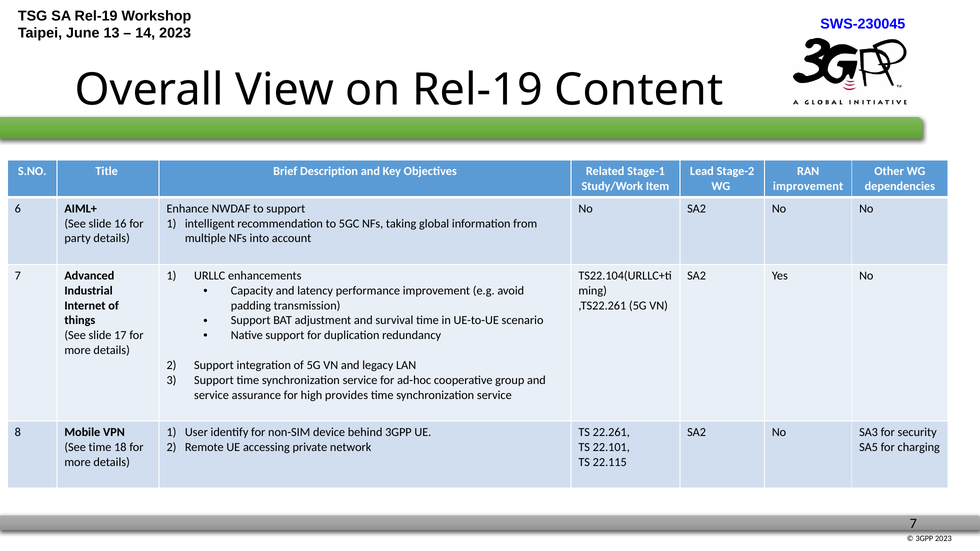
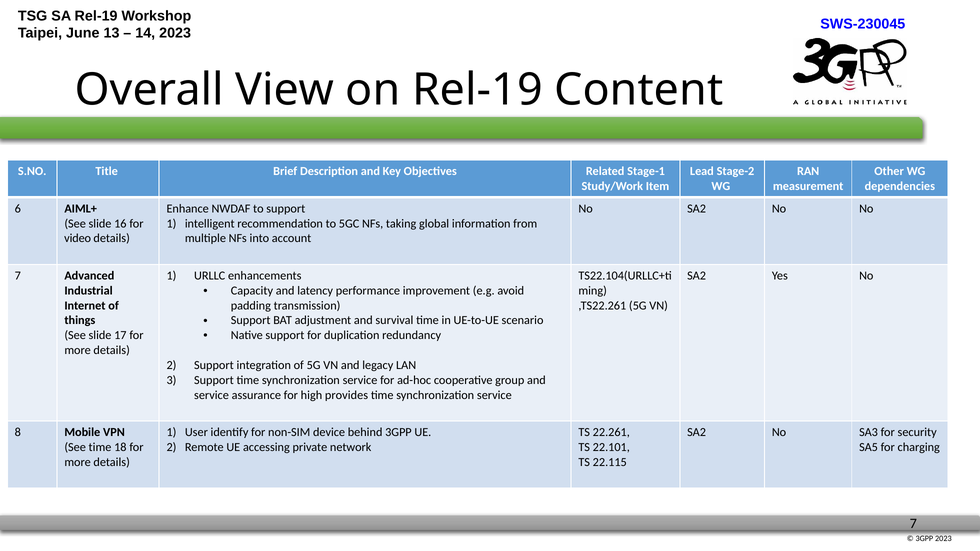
improvement at (808, 186): improvement -> measurement
party: party -> video
